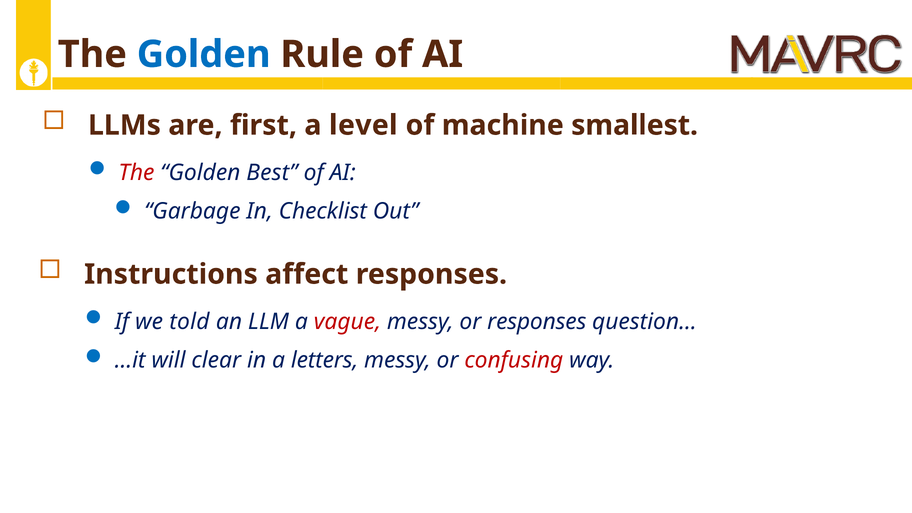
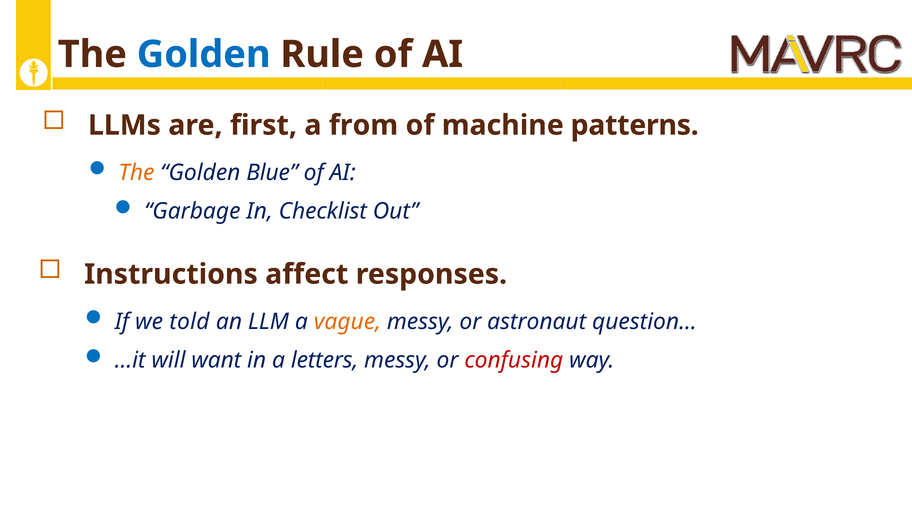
level: level -> from
smallest: smallest -> patterns
The at (136, 173) colour: red -> orange
Best: Best -> Blue
vague colour: red -> orange
or responses: responses -> astronaut
clear: clear -> want
